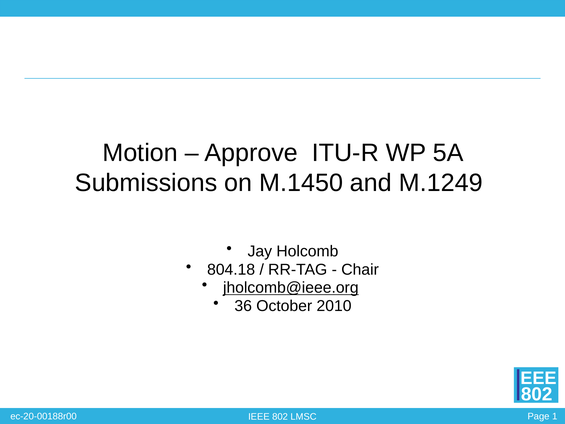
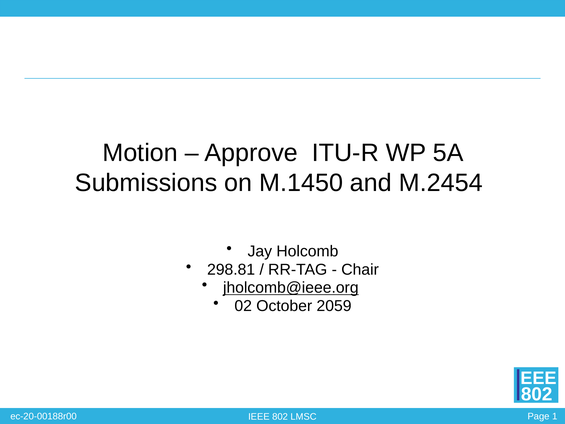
M.1249: M.1249 -> M.2454
804.18: 804.18 -> 298.81
36: 36 -> 02
2010: 2010 -> 2059
